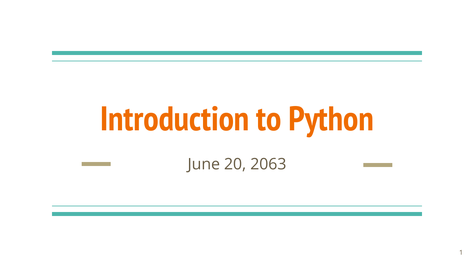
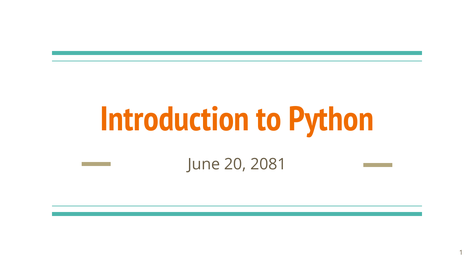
2063: 2063 -> 2081
